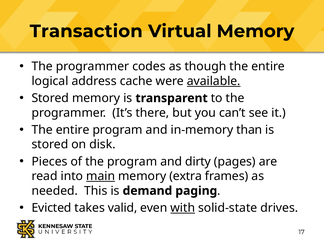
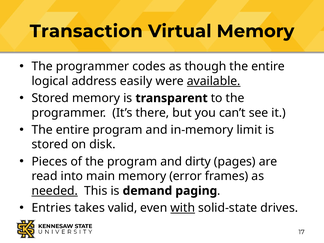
cache: cache -> easily
than: than -> limit
main underline: present -> none
extra: extra -> error
needed underline: none -> present
Evicted: Evicted -> Entries
